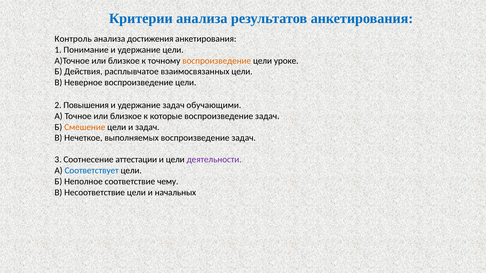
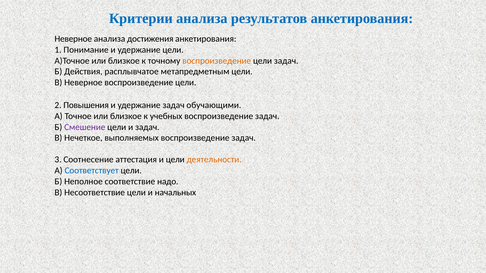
Контроль at (73, 39): Контроль -> Неверное
цели уроке: уроке -> задач
взаимосвязанных: взаимосвязанных -> метапредметным
которые: которые -> учебных
Смешение colour: orange -> purple
аттестации: аттестации -> аттестация
деятельности colour: purple -> orange
чему: чему -> надо
